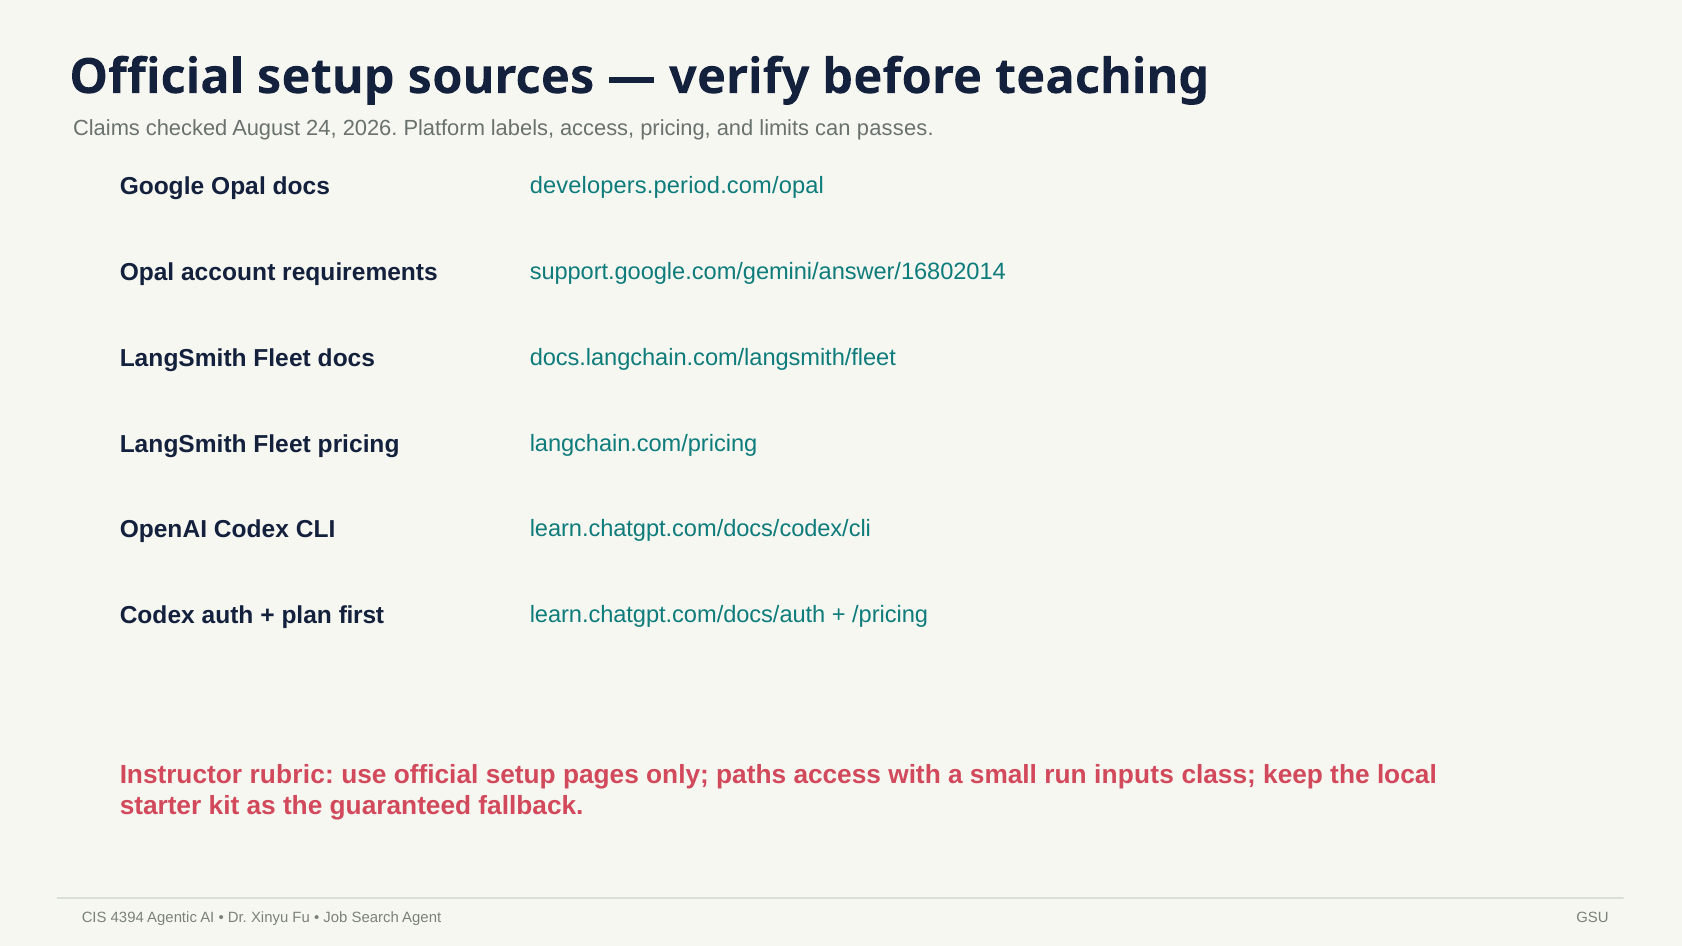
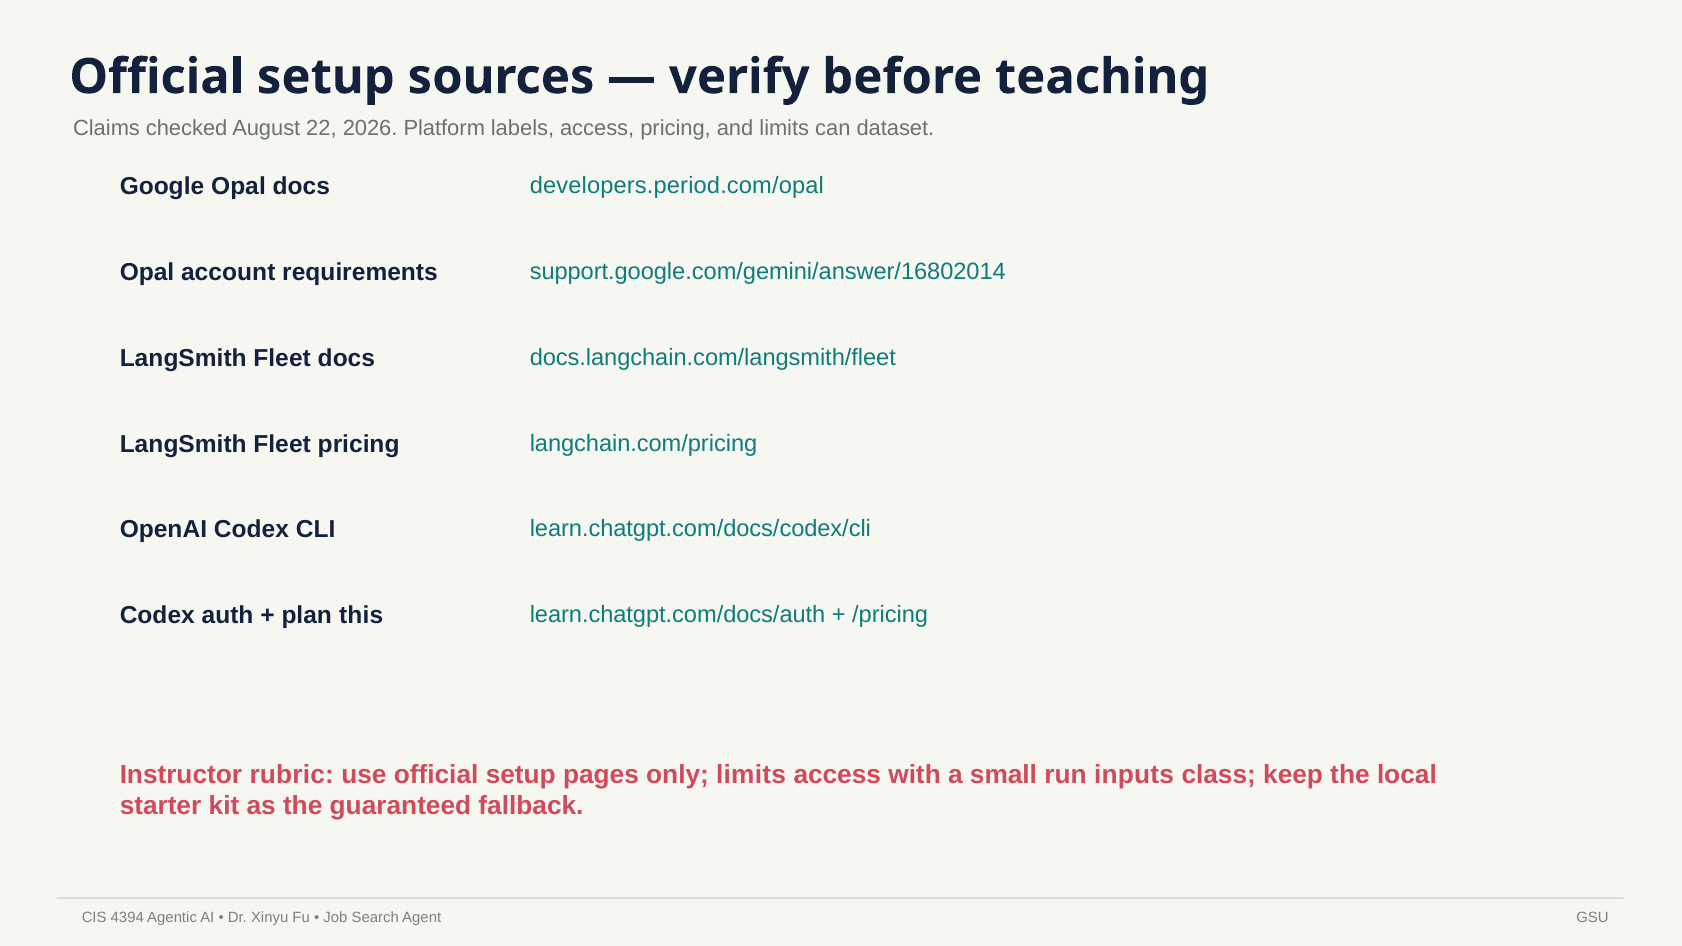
24: 24 -> 22
passes: passes -> dataset
first: first -> this
only paths: paths -> limits
